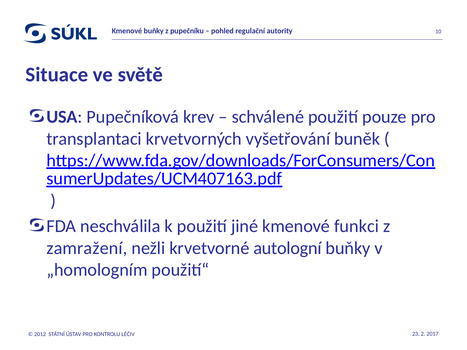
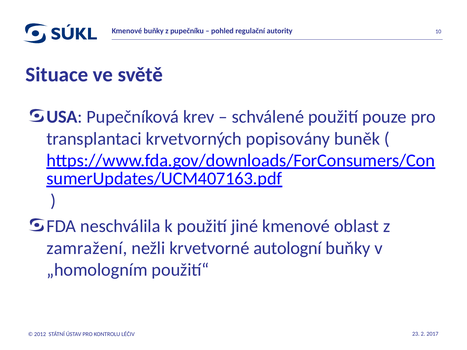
vyšetřování: vyšetřování -> popisovány
funkci: funkci -> oblast
